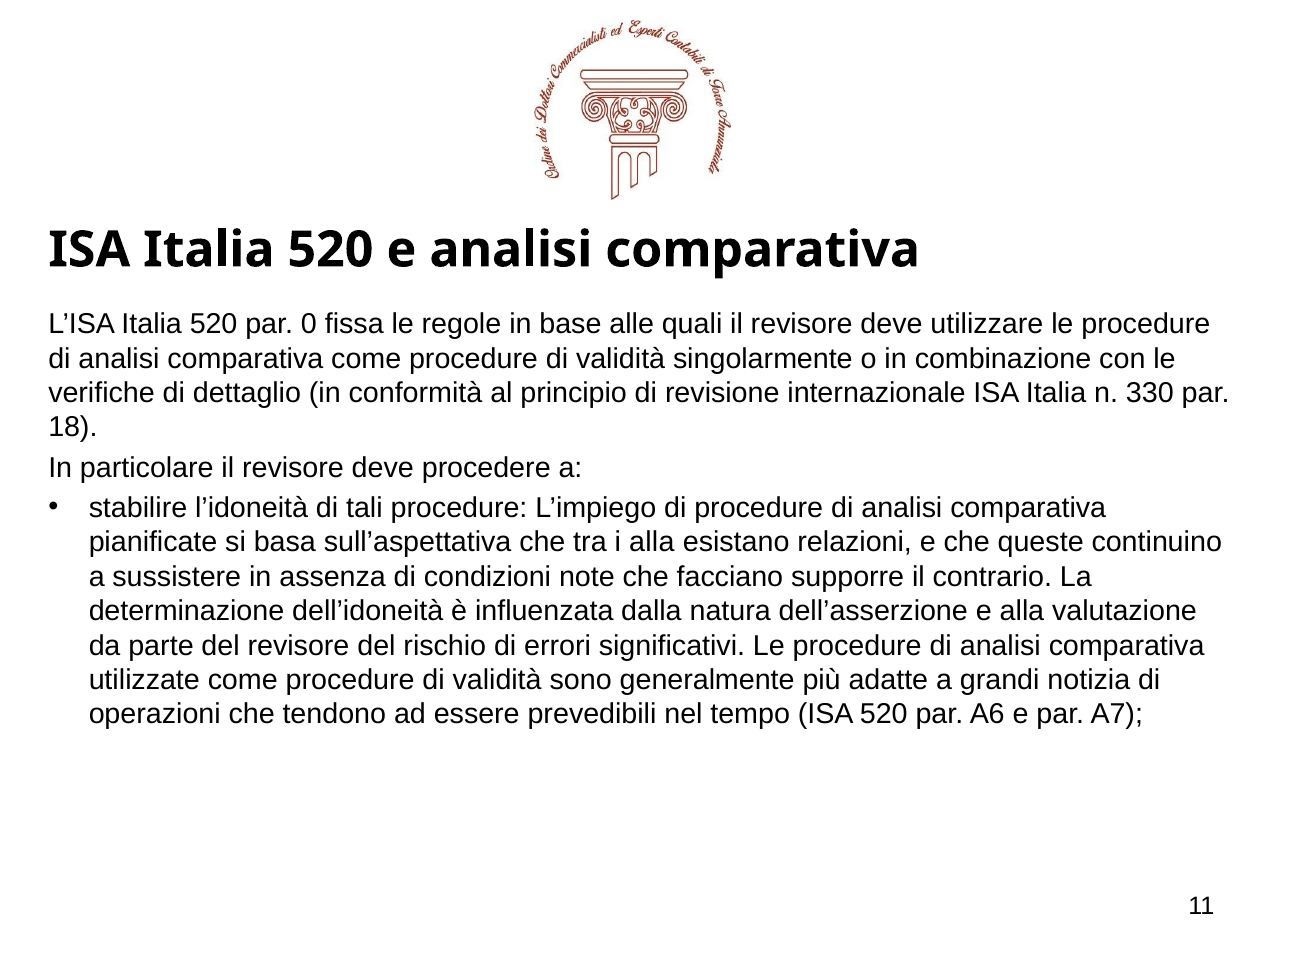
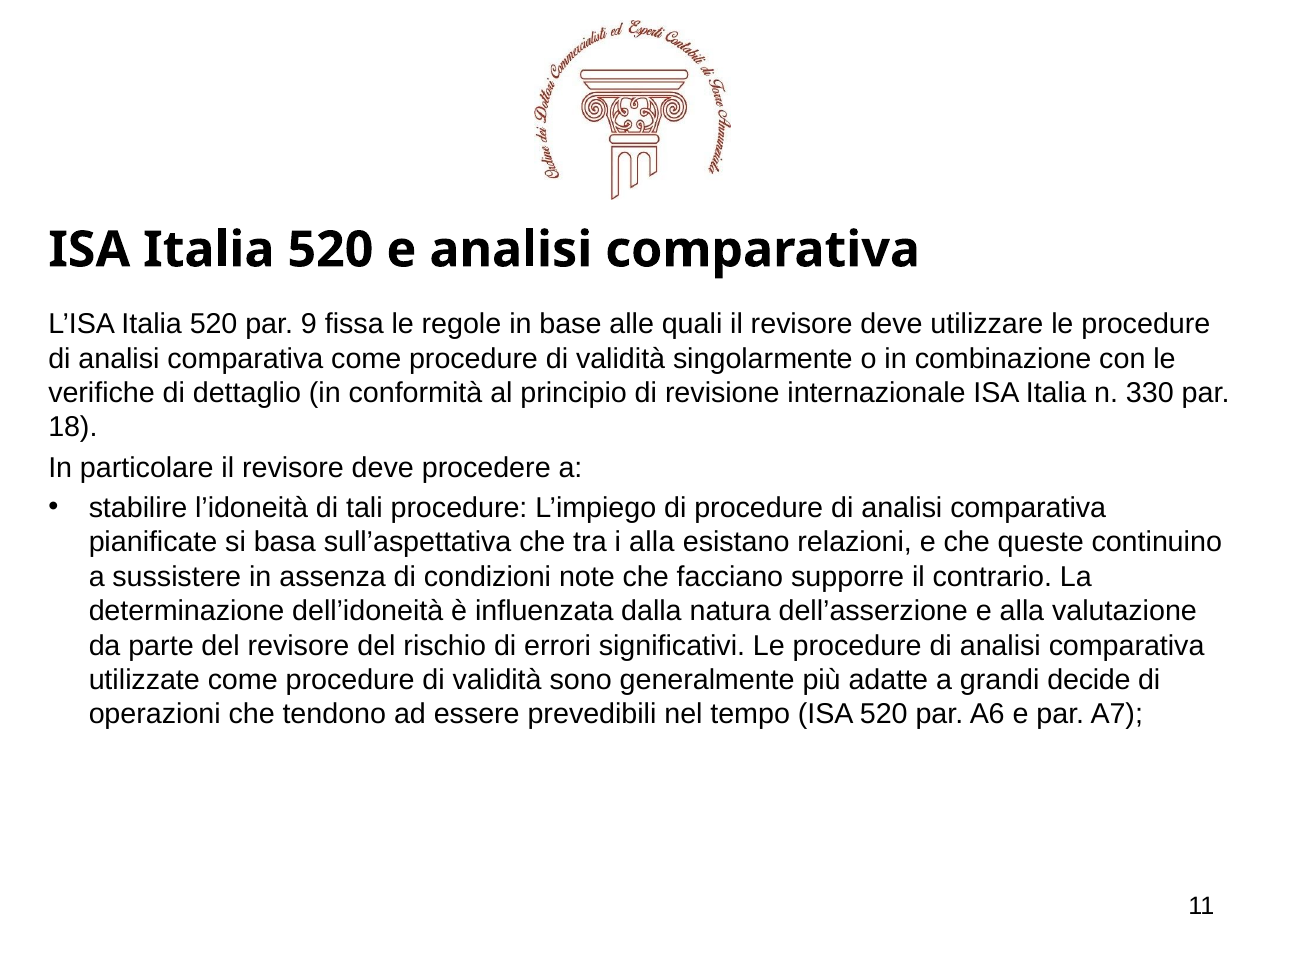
0: 0 -> 9
notizia: notizia -> decide
